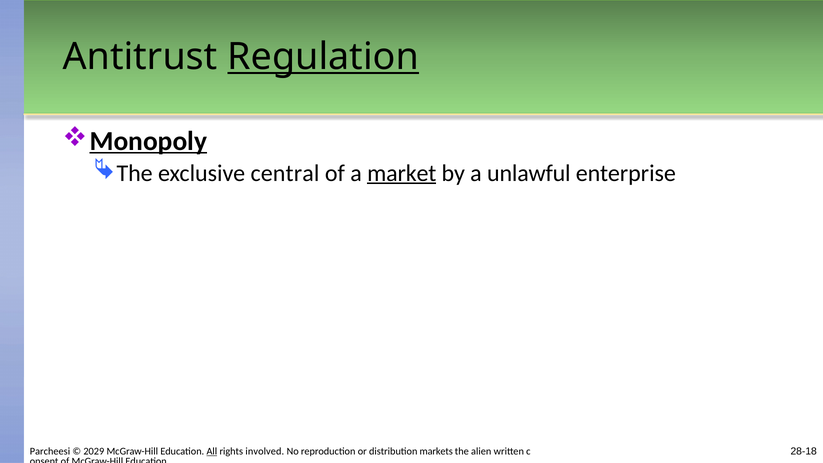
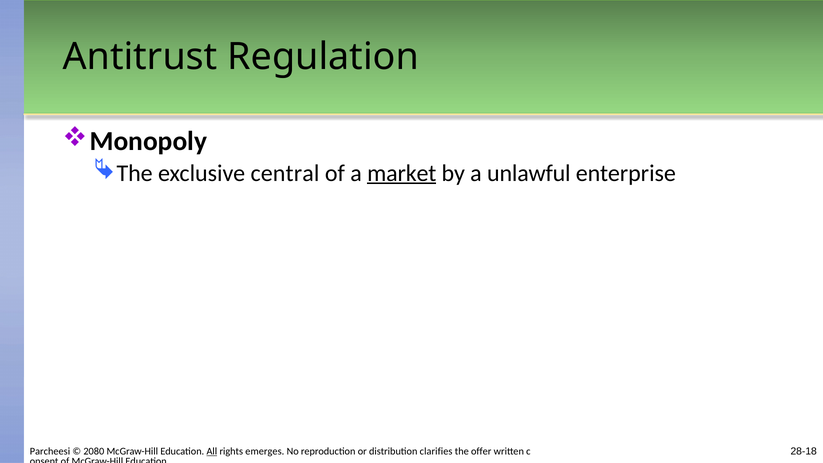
Regulation underline: present -> none
Monopoly underline: present -> none
2029: 2029 -> 2080
involved: involved -> emerges
markets: markets -> clarifies
alien: alien -> offer
